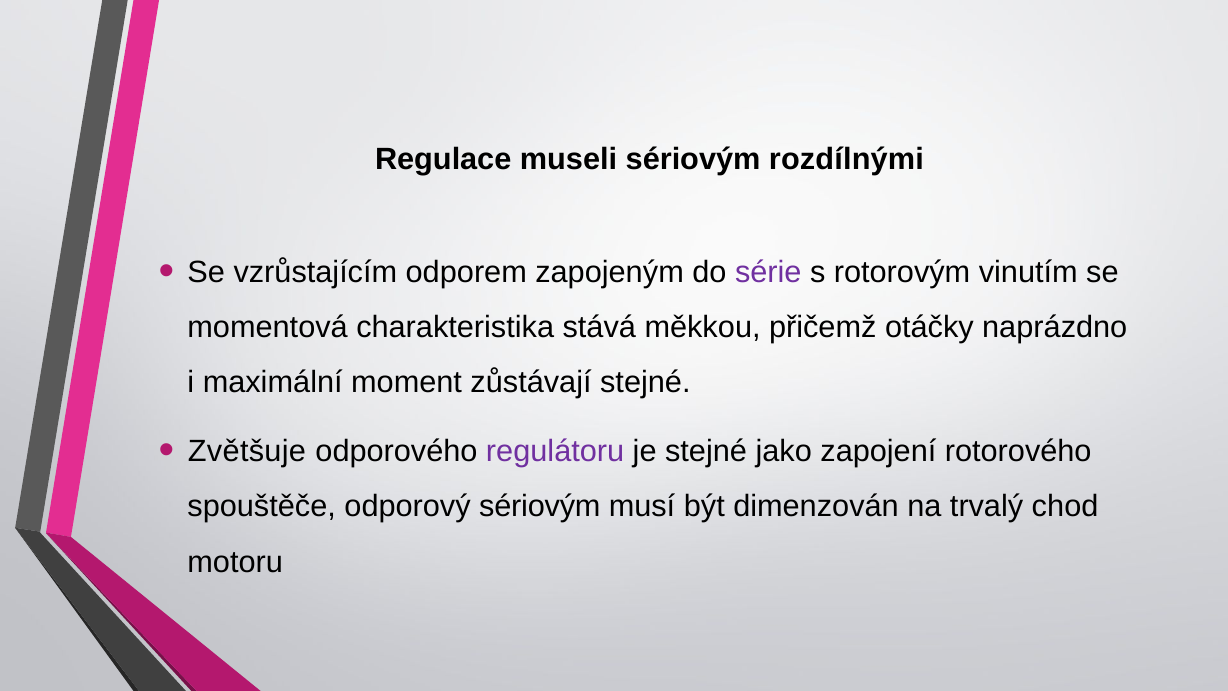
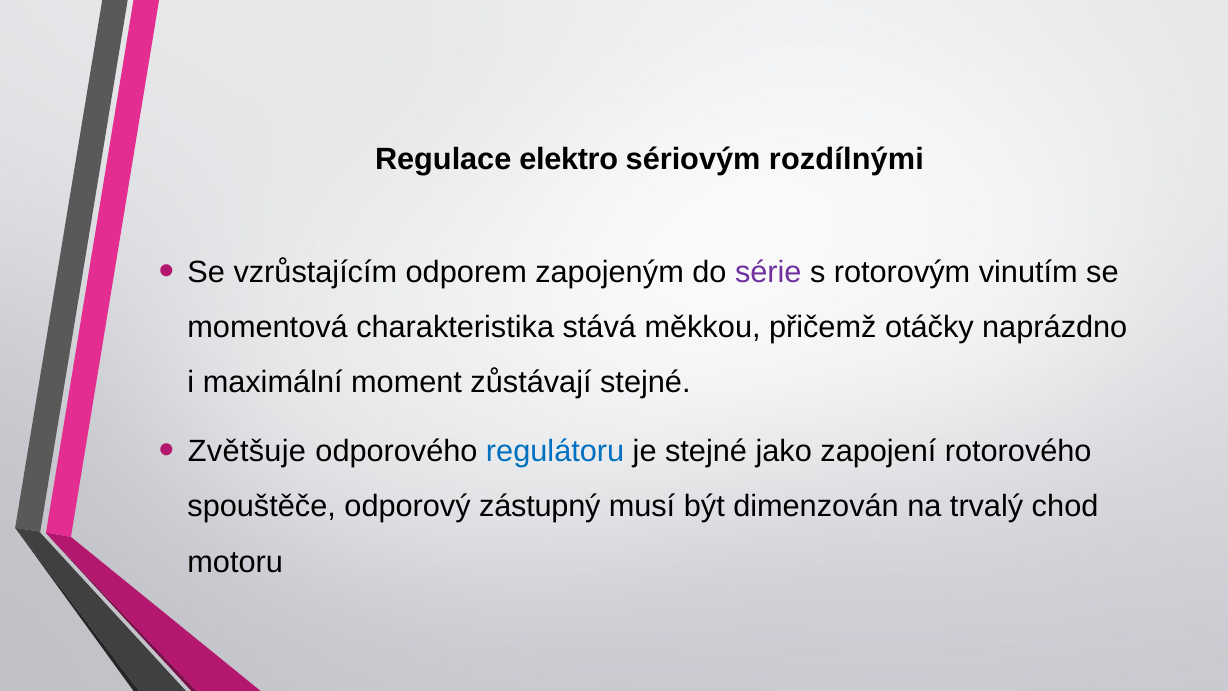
museli: museli -> elektro
regulátoru colour: purple -> blue
odporový sériovým: sériovým -> zástupný
